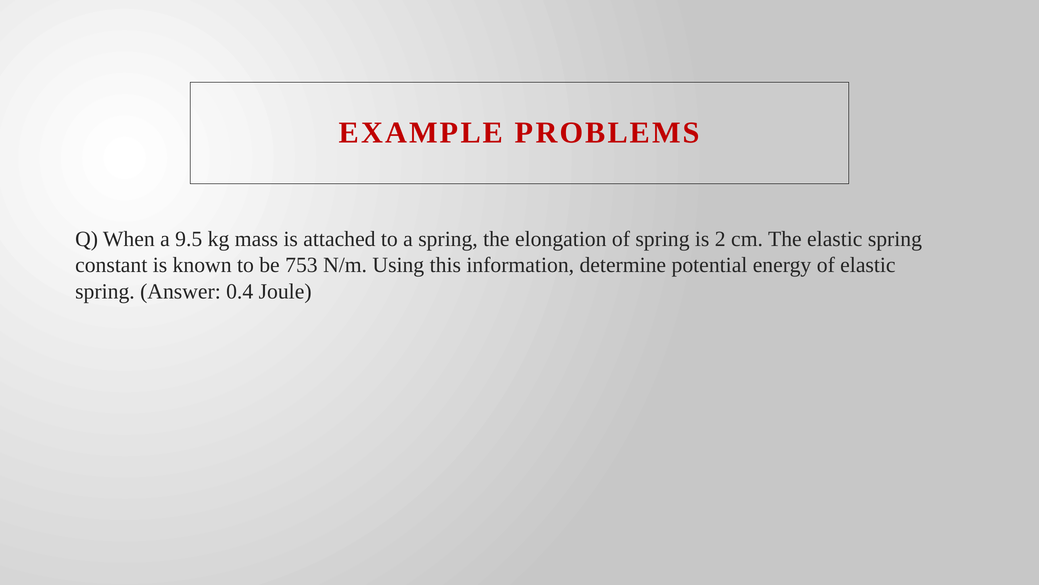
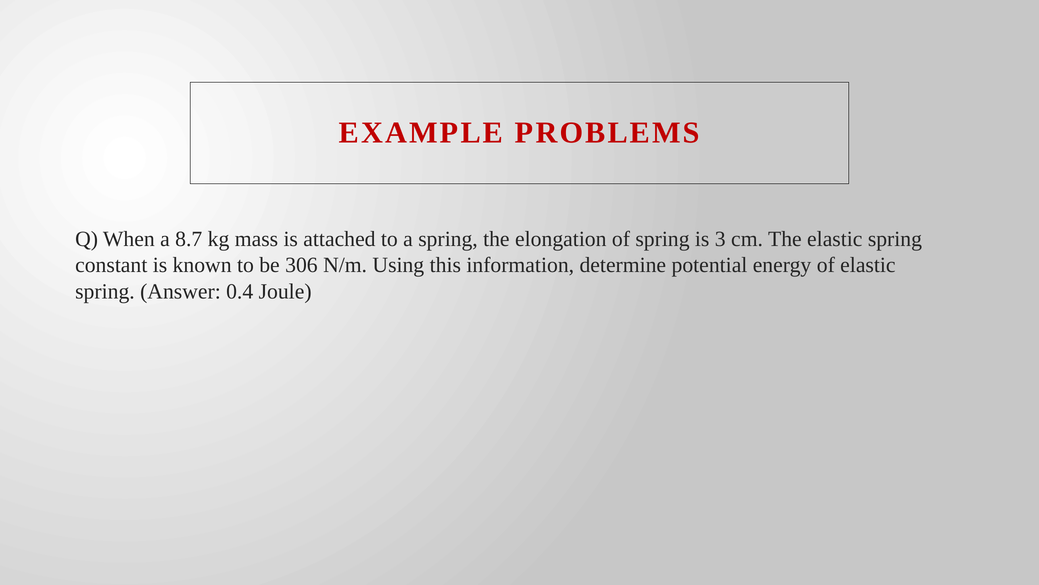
9.5: 9.5 -> 8.7
2: 2 -> 3
753: 753 -> 306
